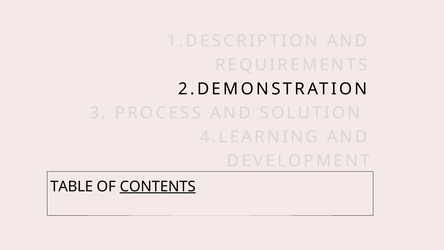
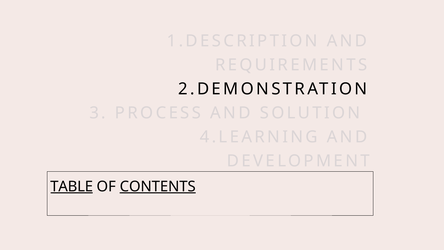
TABLE underline: none -> present
